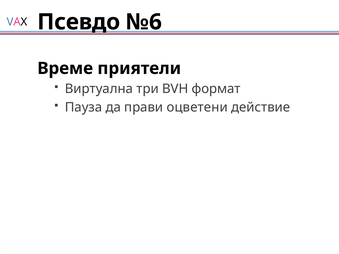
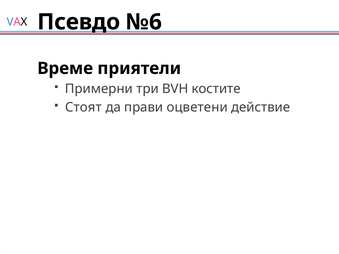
Виртуална: Виртуална -> Примерни
формат: формат -> костите
Пауза: Пауза -> Стоят
